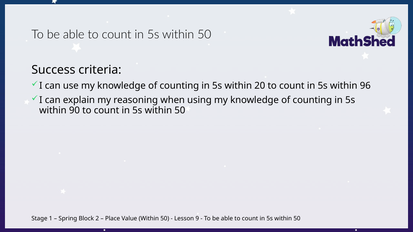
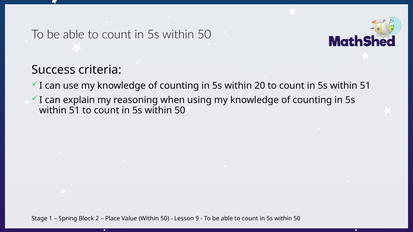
96 at (365, 86): 96 -> 51
90 at (74, 110): 90 -> 51
